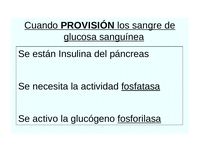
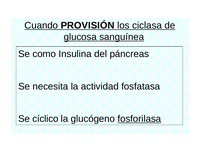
sangre: sangre -> ciclasa
están: están -> como
fosfatasa underline: present -> none
activo: activo -> cíclico
